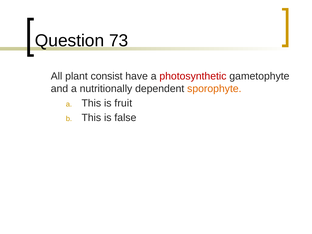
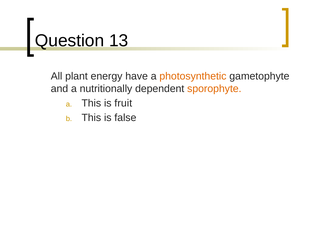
73: 73 -> 13
consist: consist -> energy
photosynthetic colour: red -> orange
